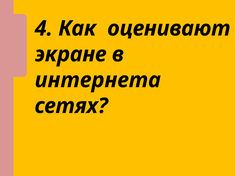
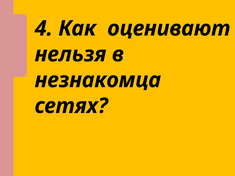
экране: экране -> нельзя
интернета: интернета -> незнакомца
